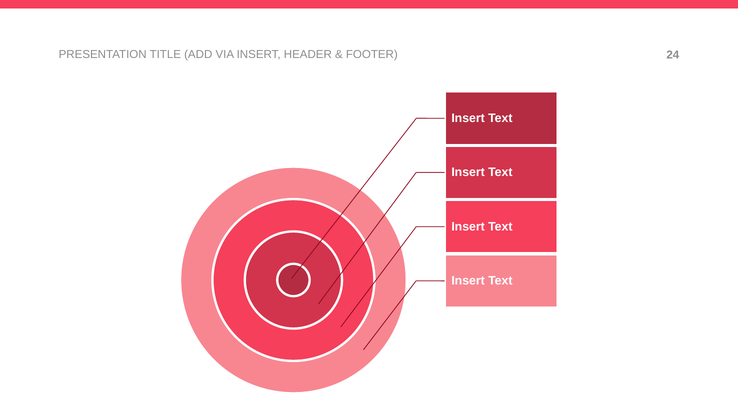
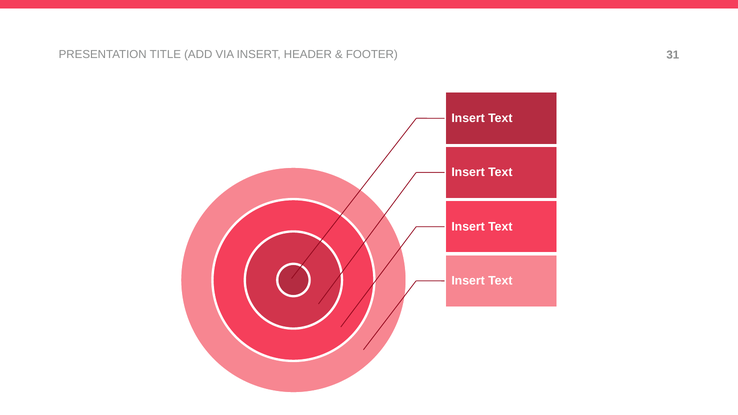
24: 24 -> 31
